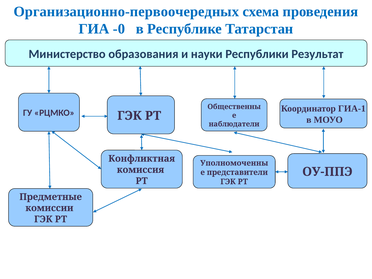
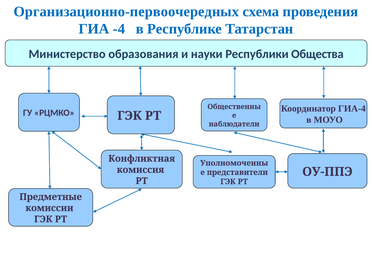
-0: -0 -> -4
Результат: Результат -> Общества
ГИА-1: ГИА-1 -> ГИА-4
